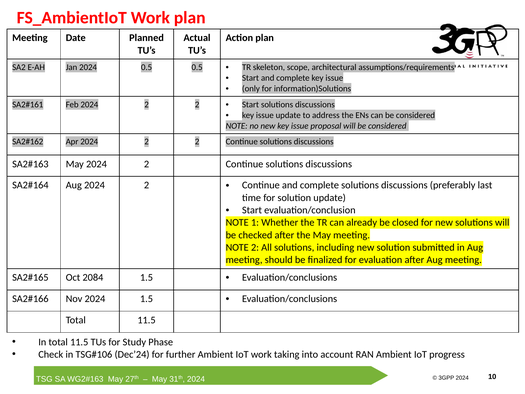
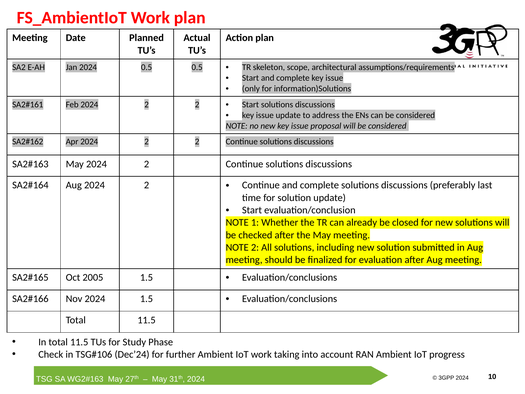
2084: 2084 -> 2005
